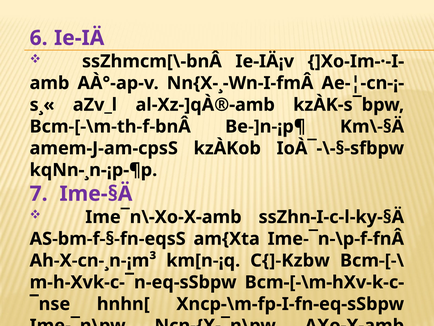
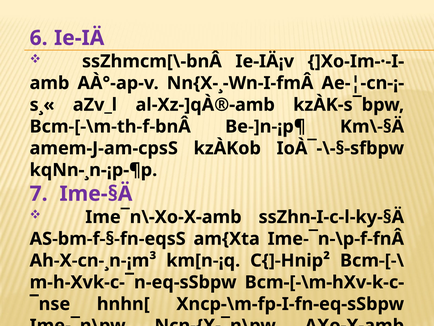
C{]-Kzbw: C{]-Kzbw -> C{]-Hnip²
